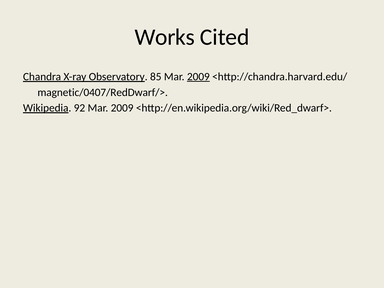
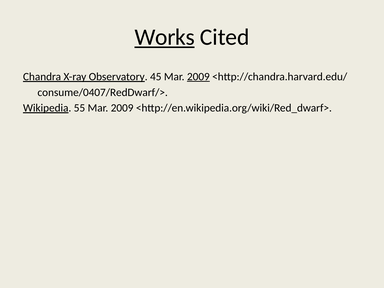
Works underline: none -> present
85: 85 -> 45
magnetic/0407/RedDwarf/>: magnetic/0407/RedDwarf/> -> consume/0407/RedDwarf/>
92: 92 -> 55
